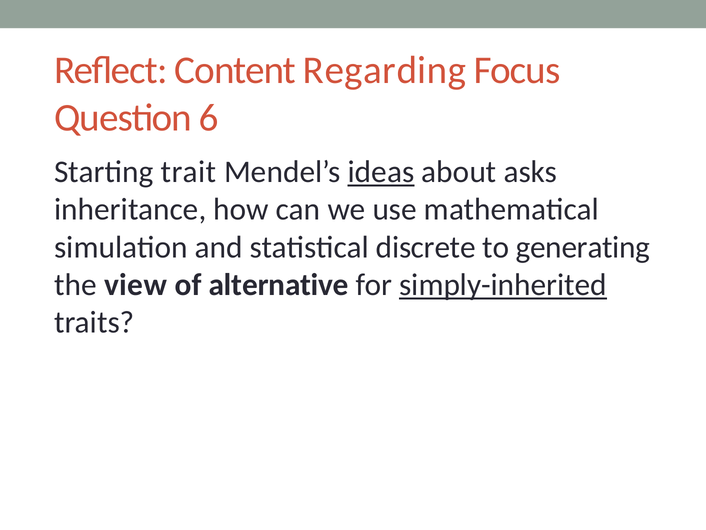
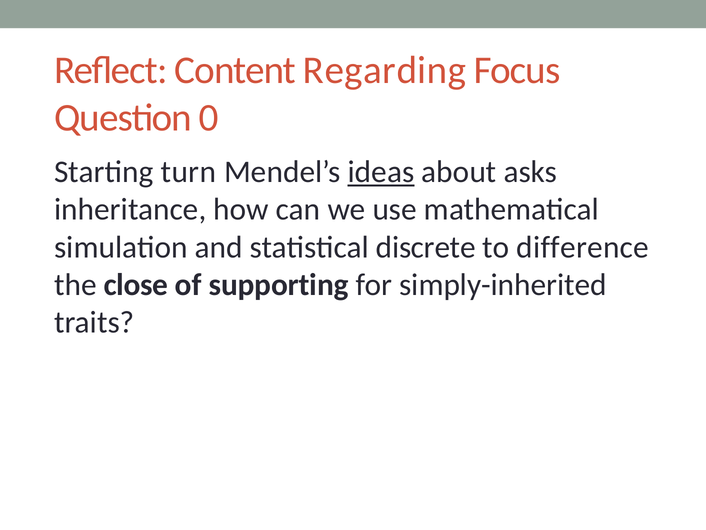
6: 6 -> 0
trait: trait -> turn
generating: generating -> difference
view: view -> close
alternative: alternative -> supporting
simply-inherited underline: present -> none
